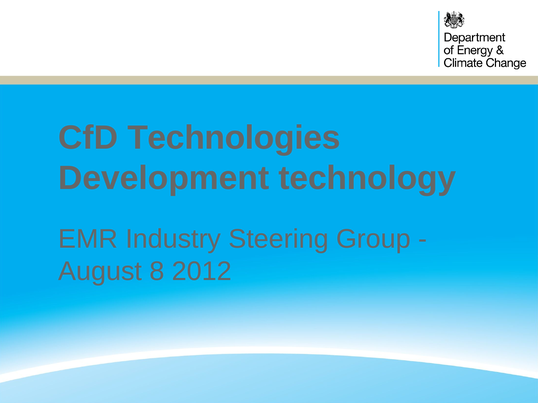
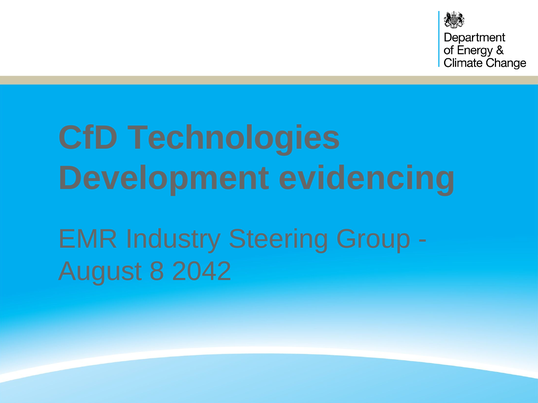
technology: technology -> evidencing
2012: 2012 -> 2042
